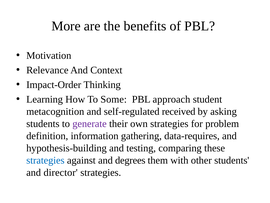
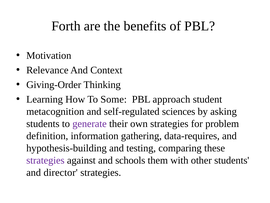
More: More -> Forth
Impact-Order: Impact-Order -> Giving-Order
received: received -> sciences
strategies at (45, 160) colour: blue -> purple
degrees: degrees -> schools
